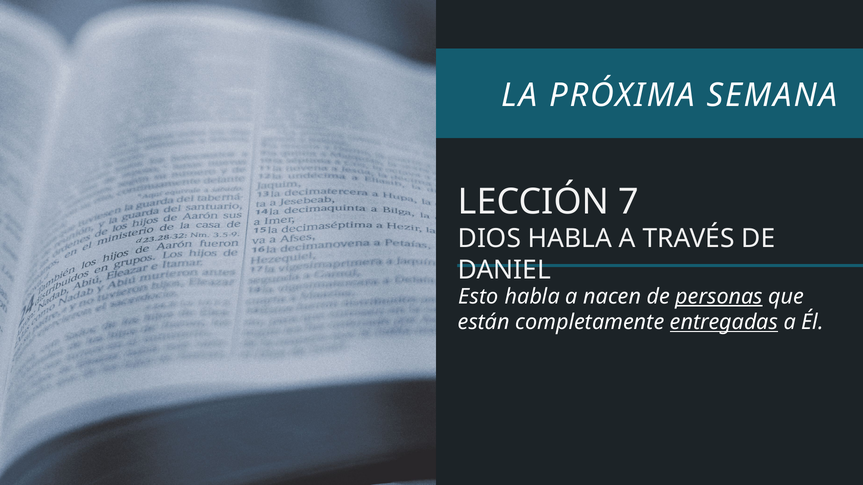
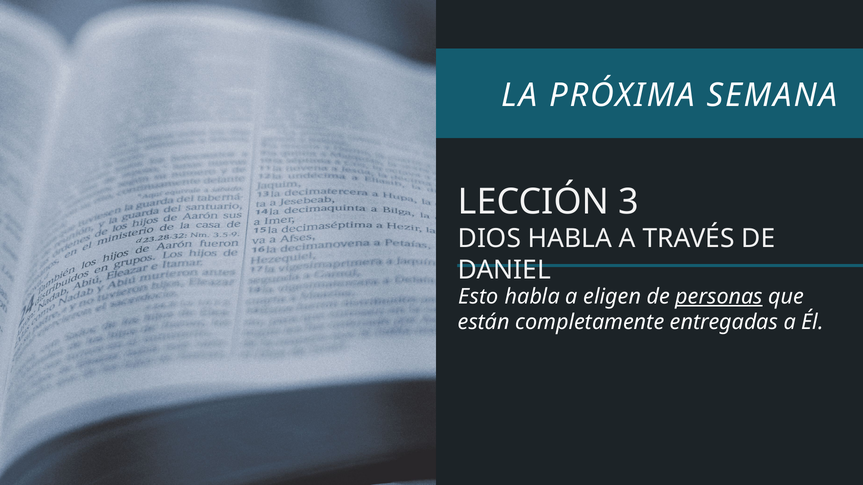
7: 7 -> 3
nacen: nacen -> eligen
entregadas underline: present -> none
